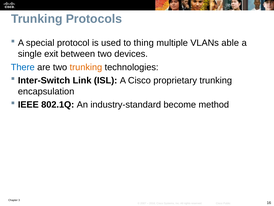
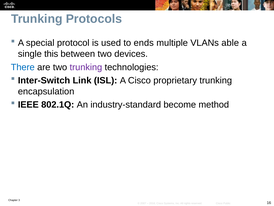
thing: thing -> ends
exit: exit -> this
trunking at (86, 67) colour: orange -> purple
